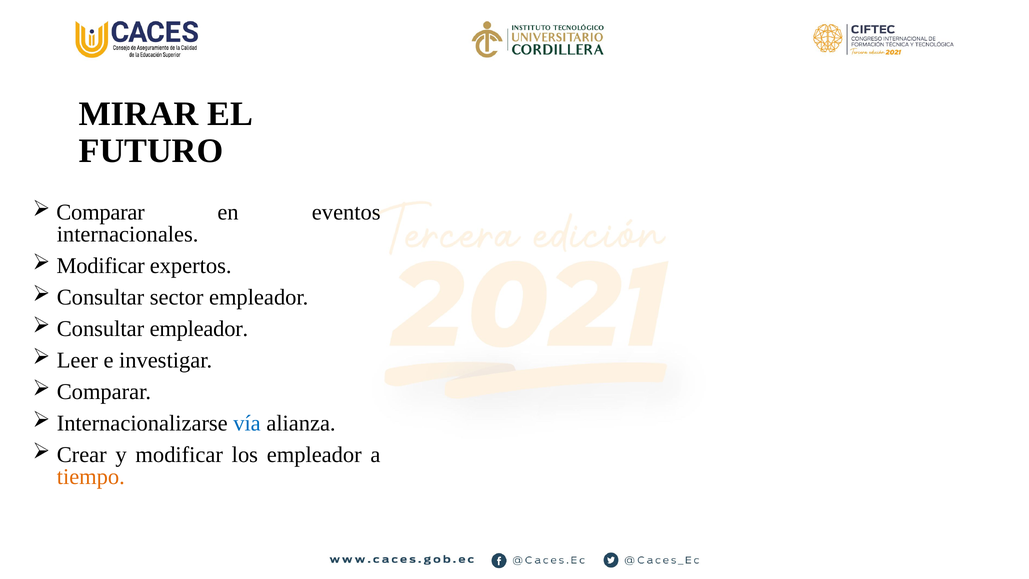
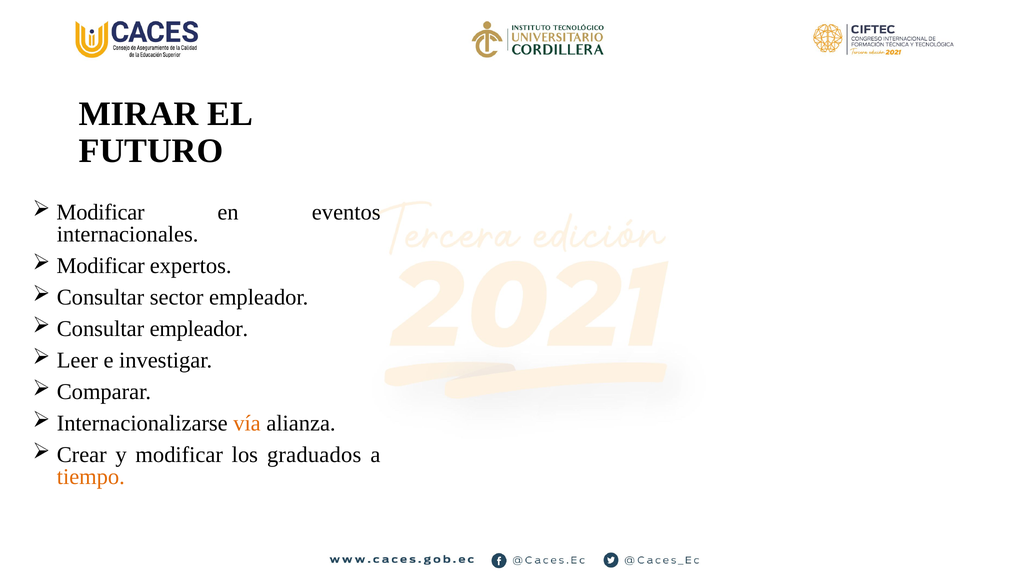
Comparar at (101, 212): Comparar -> Modificar
vía colour: blue -> orange
los empleador: empleador -> graduados
